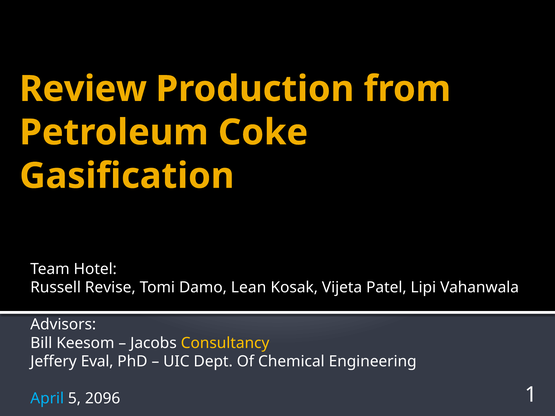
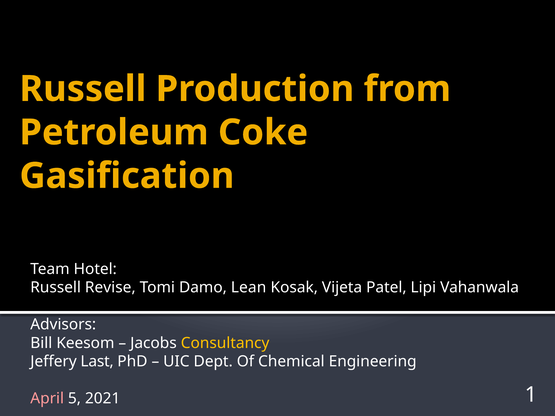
Review at (83, 89): Review -> Russell
Eval: Eval -> Last
April colour: light blue -> pink
2096: 2096 -> 2021
